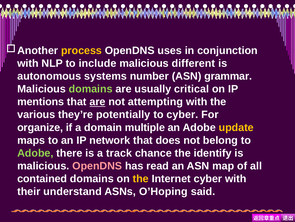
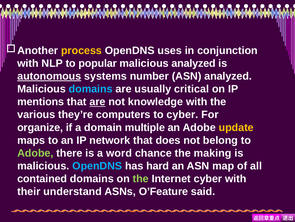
include: include -> popular
malicious different: different -> analyzed
autonomous underline: none -> present
ASN grammar: grammar -> analyzed
domains at (91, 89) colour: light green -> light blue
attempting: attempting -> knowledge
potentially: potentially -> computers
track: track -> word
identify: identify -> making
OpenDNS at (97, 165) colour: pink -> light blue
read: read -> hard
the at (141, 178) colour: yellow -> light green
O’Hoping: O’Hoping -> O’Feature
